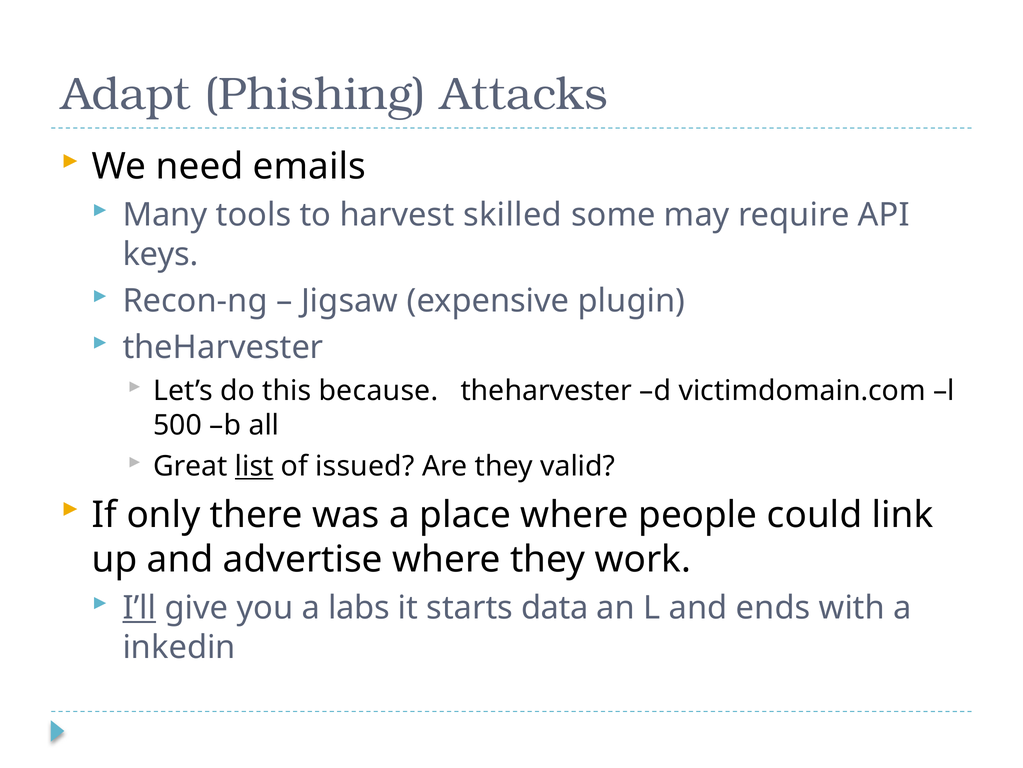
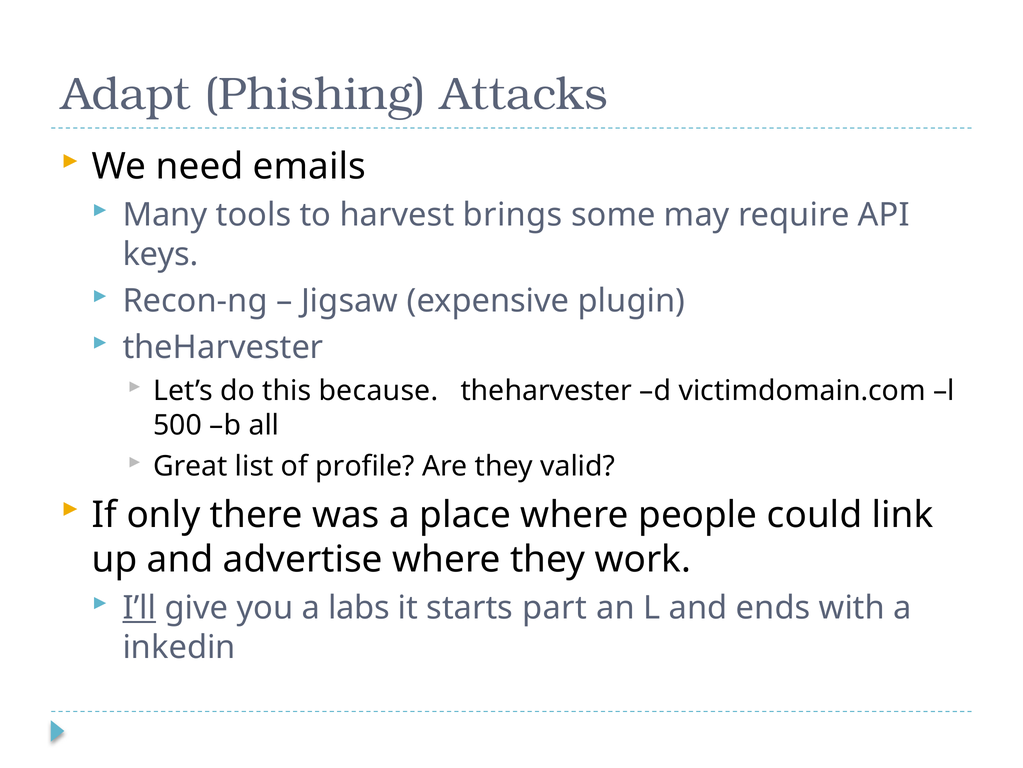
skilled: skilled -> brings
list underline: present -> none
issued: issued -> profile
data: data -> part
